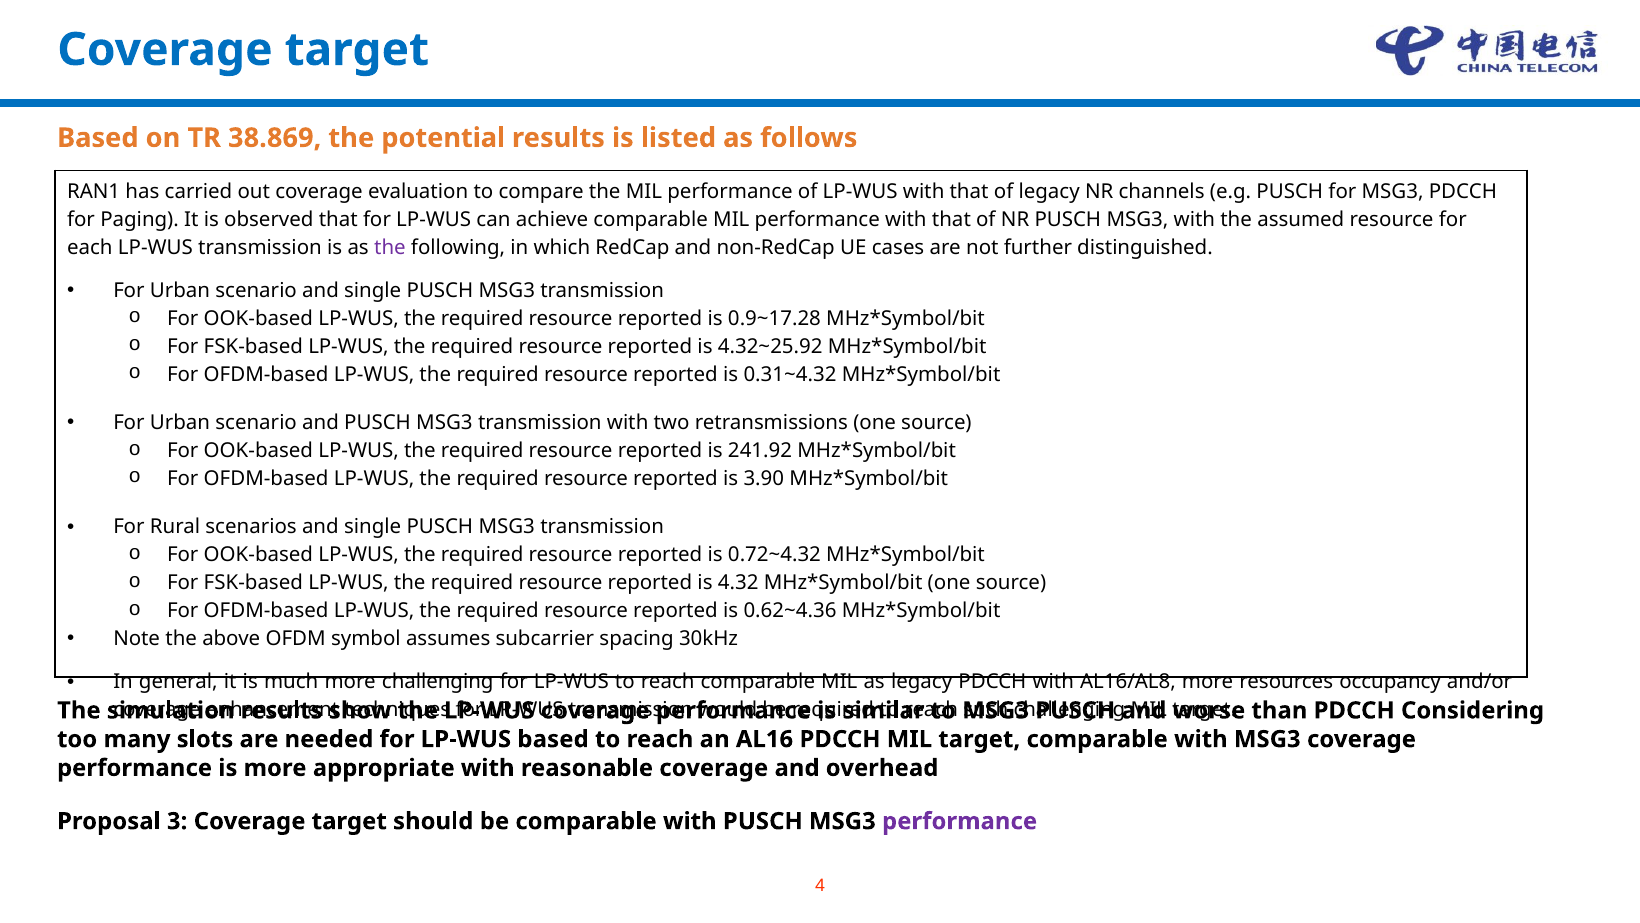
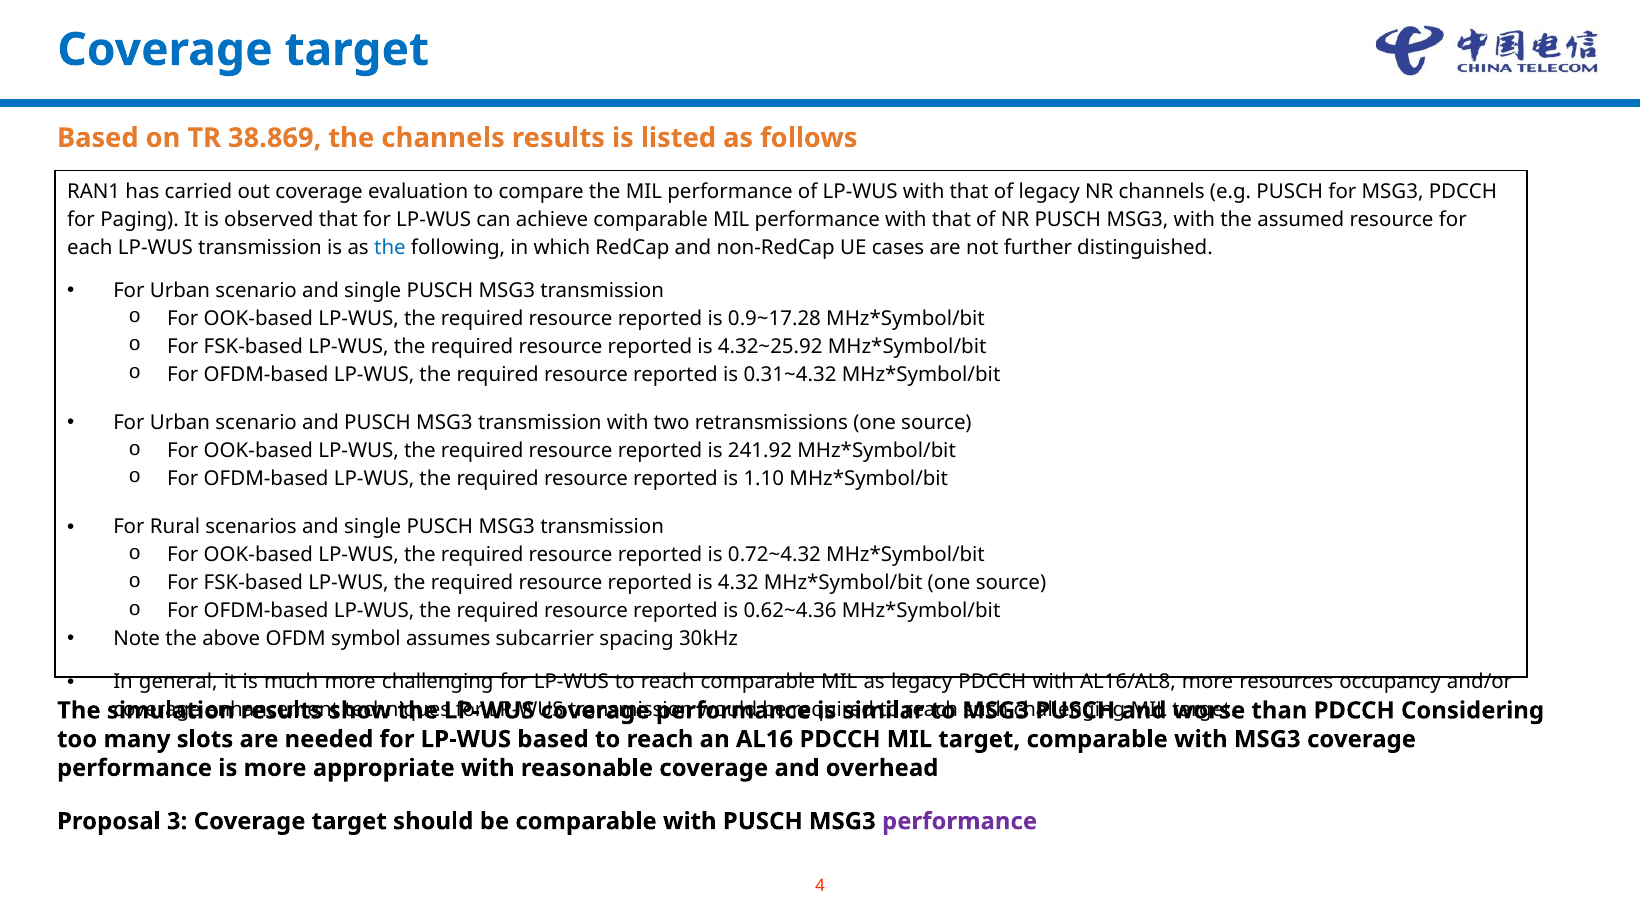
the potential: potential -> channels
the at (390, 247) colour: purple -> blue
3.90: 3.90 -> 1.10
